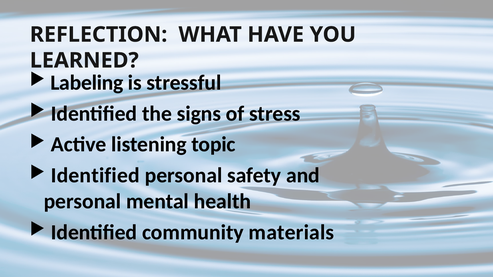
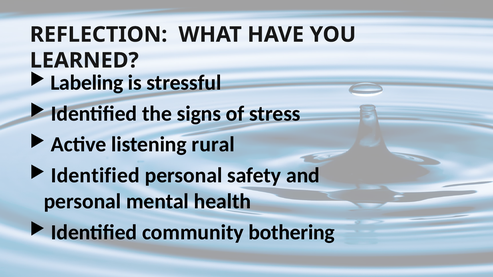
topic: topic -> rural
materials: materials -> bothering
